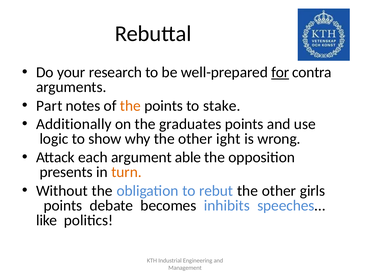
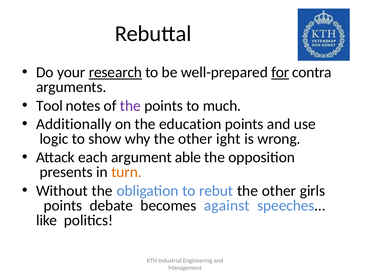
research underline: none -> present
Part: Part -> Tool
the at (130, 106) colour: orange -> purple
stake: stake -> much
graduates: graduates -> education
inhibits: inhibits -> against
